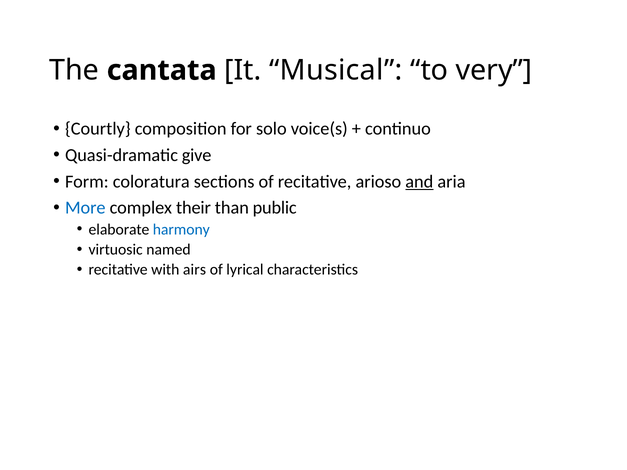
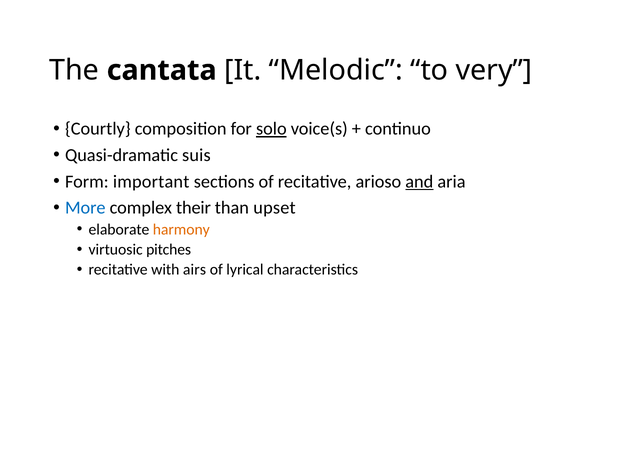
Musical: Musical -> Melodic
solo underline: none -> present
give: give -> suis
coloratura: coloratura -> important
public: public -> upset
harmony colour: blue -> orange
named: named -> pitches
